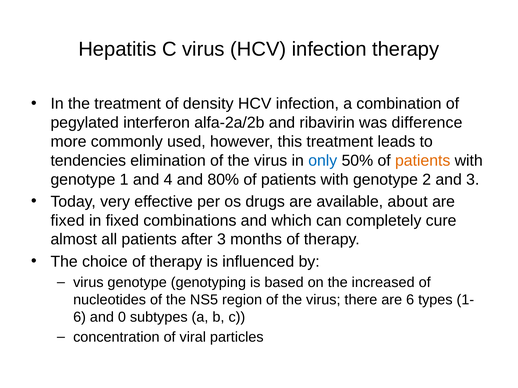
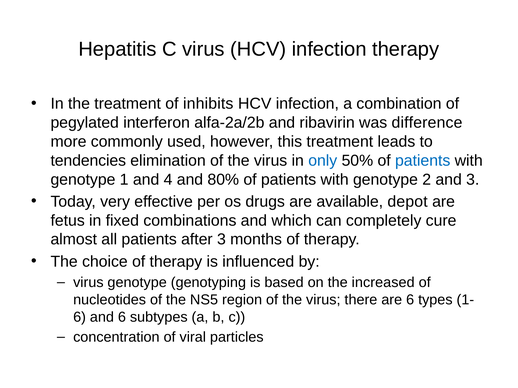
density: density -> inhibits
patients at (423, 161) colour: orange -> blue
about: about -> depot
fixed at (68, 221): fixed -> fetus
and 0: 0 -> 6
